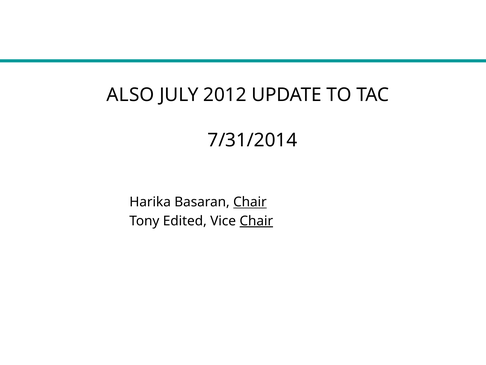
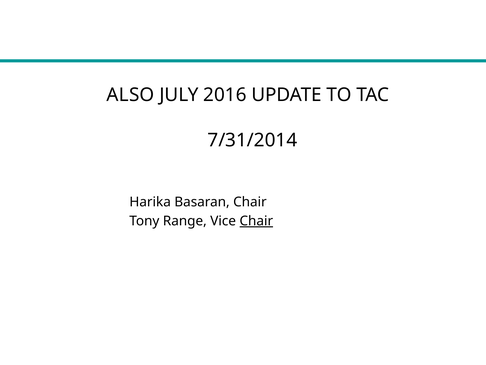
2012: 2012 -> 2016
Chair at (250, 202) underline: present -> none
Edited: Edited -> Range
